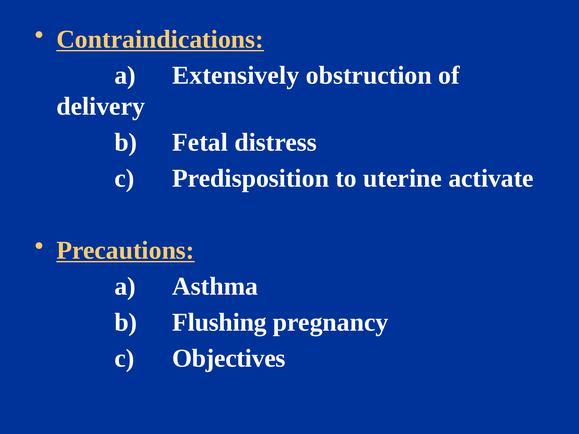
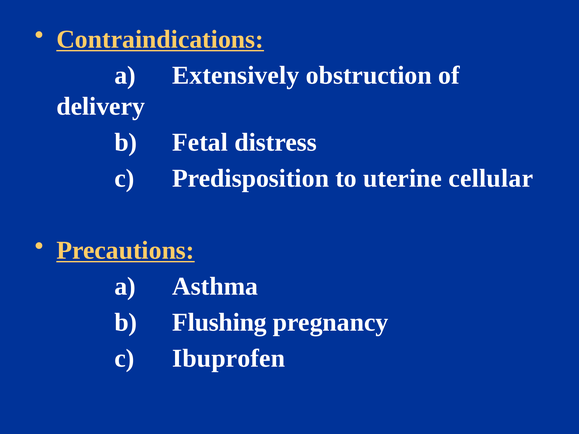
activate: activate -> cellular
Objectives: Objectives -> Ibuprofen
